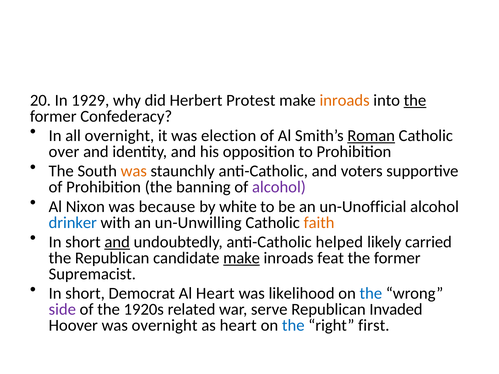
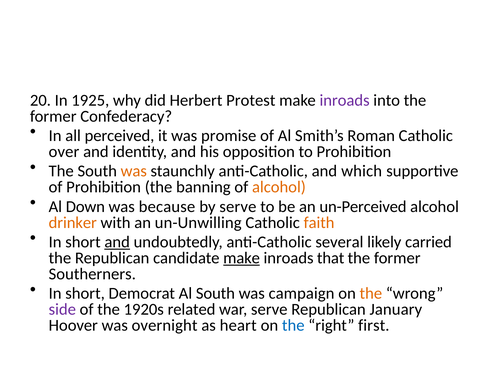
1929: 1929 -> 1925
inroads at (345, 100) colour: orange -> purple
the at (415, 100) underline: present -> none
all overnight: overnight -> perceived
election: election -> promise
Roman underline: present -> none
voters: voters -> which
alcohol at (279, 187) colour: purple -> orange
Nixon: Nixon -> Down
by white: white -> serve
un-Unofficial: un-Unofficial -> un-Perceived
drinker colour: blue -> orange
helped: helped -> several
feat: feat -> that
Supremacist: Supremacist -> Southerners
Al Heart: Heart -> South
likelihood: likelihood -> campaign
the at (371, 294) colour: blue -> orange
Invaded: Invaded -> January
